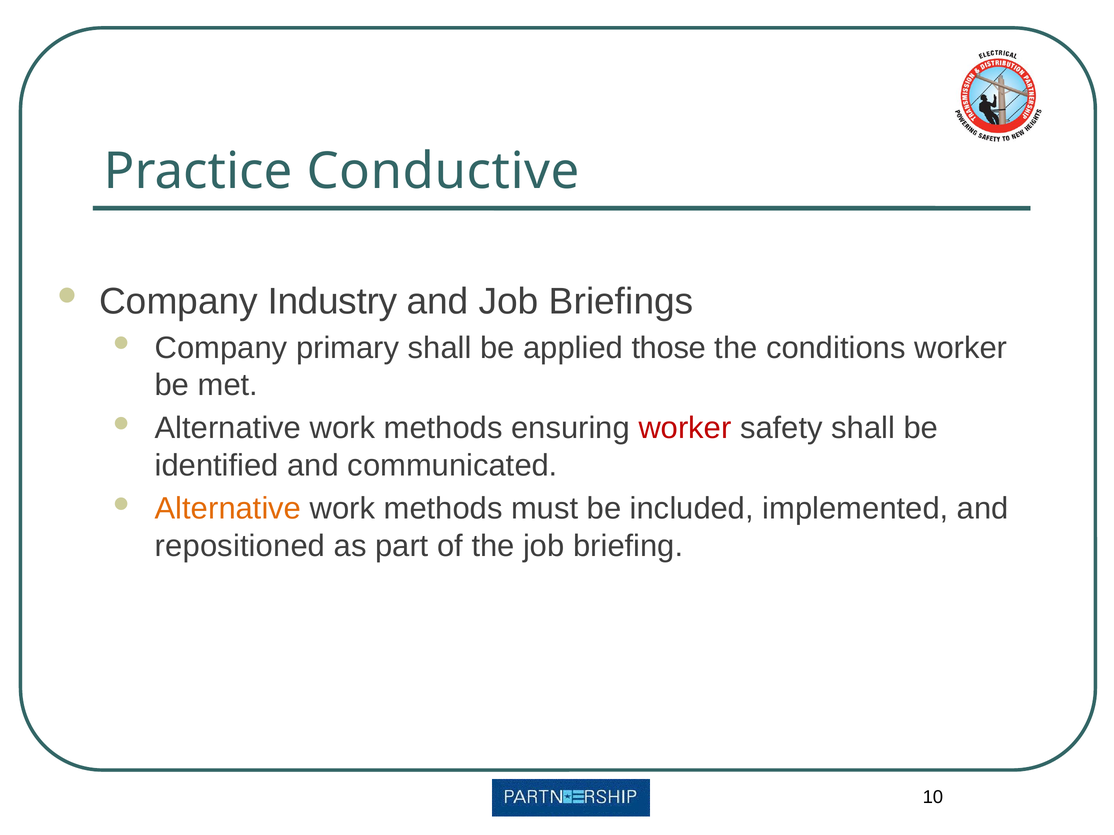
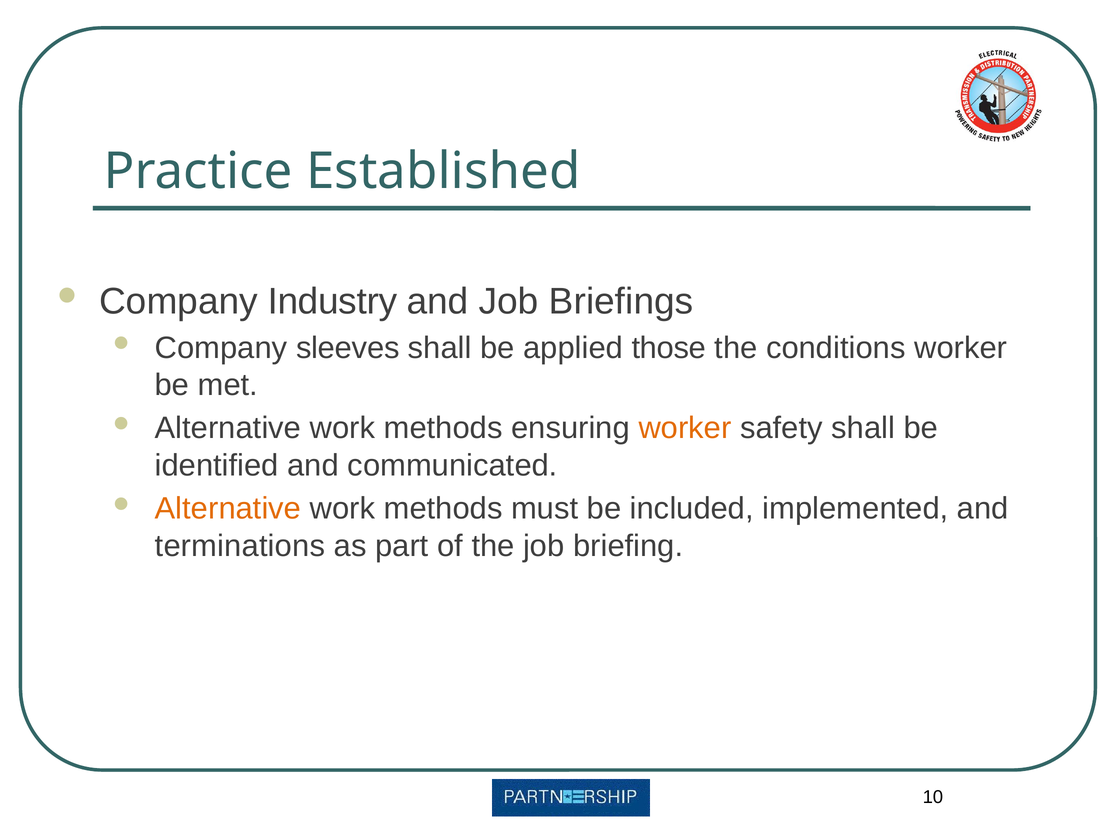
Conductive: Conductive -> Established
primary: primary -> sleeves
worker at (685, 429) colour: red -> orange
repositioned: repositioned -> terminations
